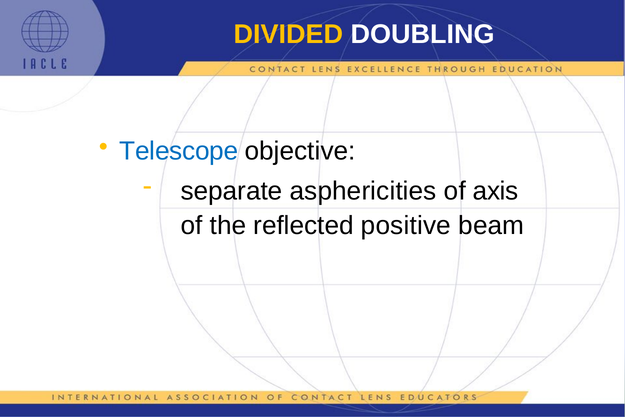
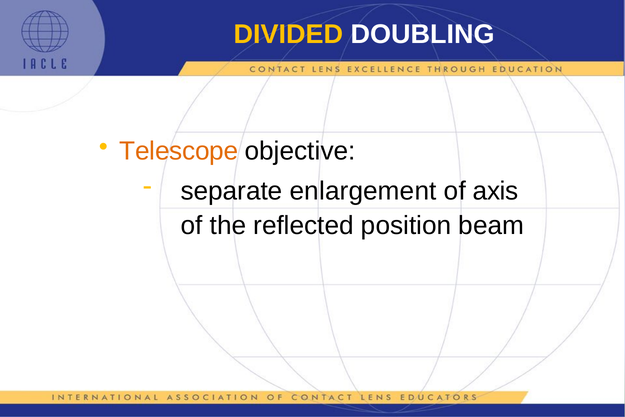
Telescope colour: blue -> orange
asphericities: asphericities -> enlargement
positive: positive -> position
